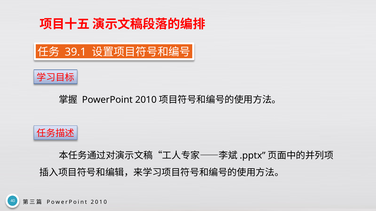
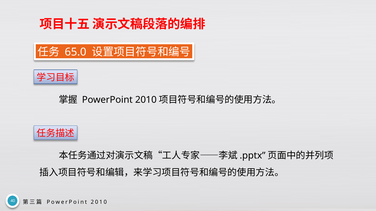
39.1: 39.1 -> 65.0
